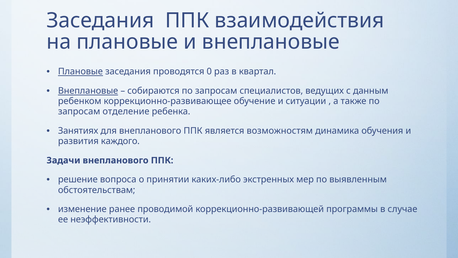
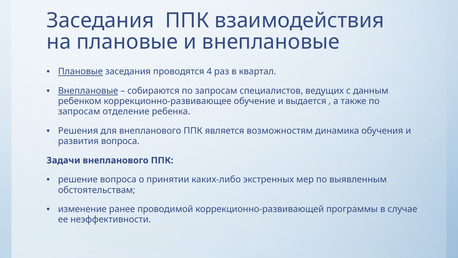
0: 0 -> 4
ситуации: ситуации -> выдается
Занятиях: Занятиях -> Решения
развития каждого: каждого -> вопроса
